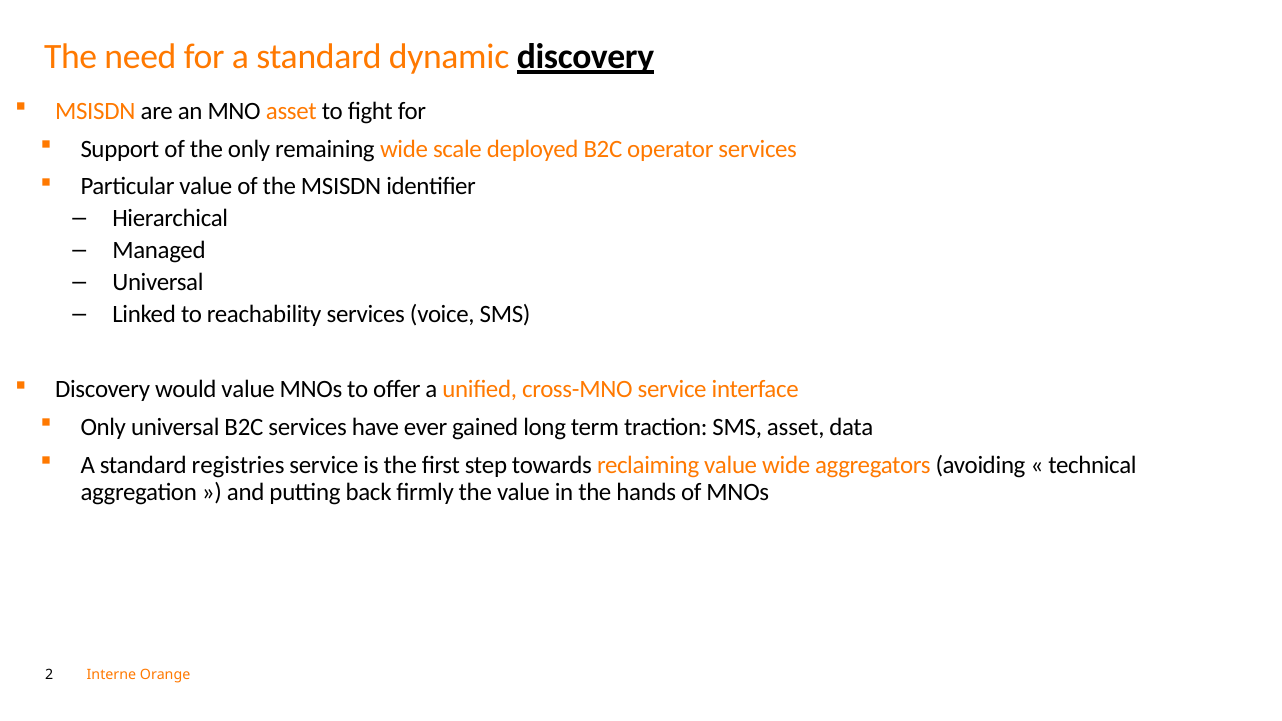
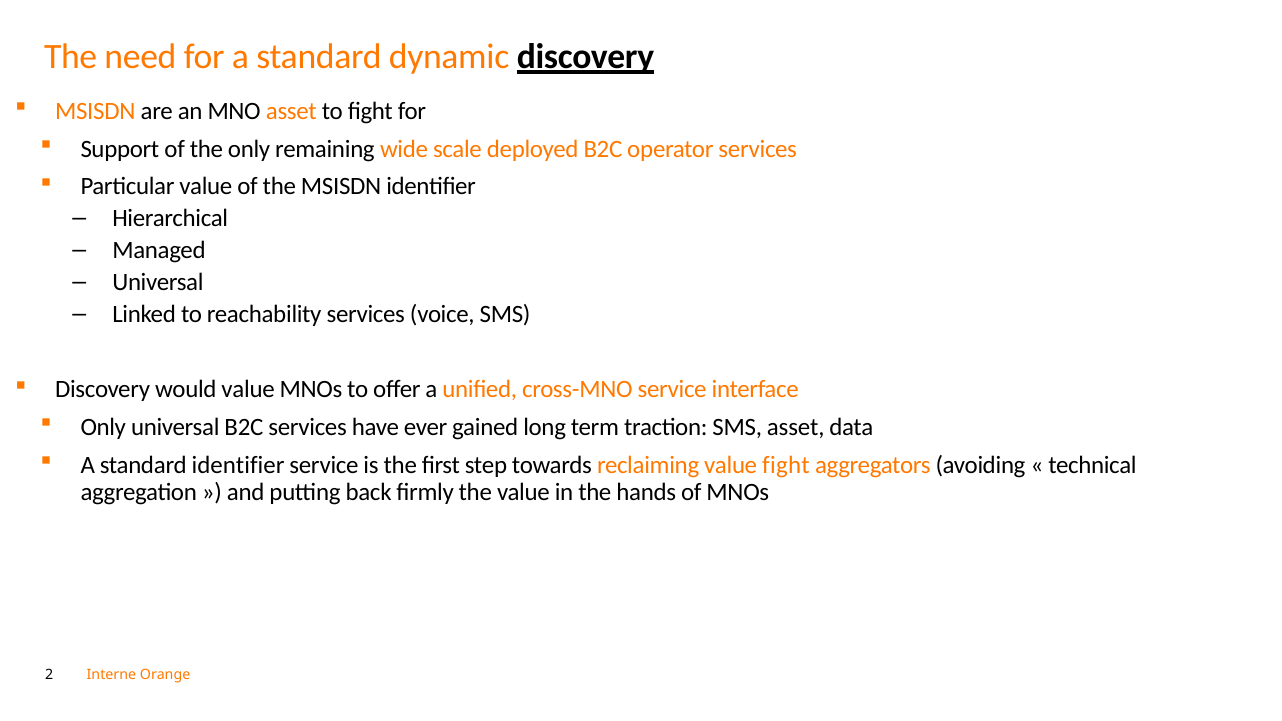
standard registries: registries -> identifier
value wide: wide -> fight
